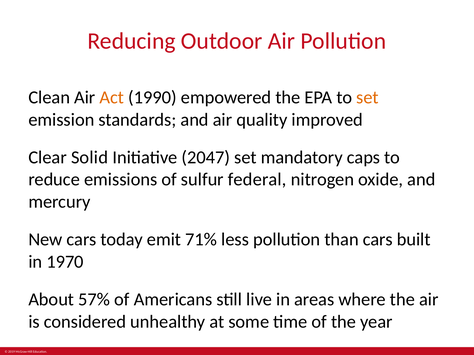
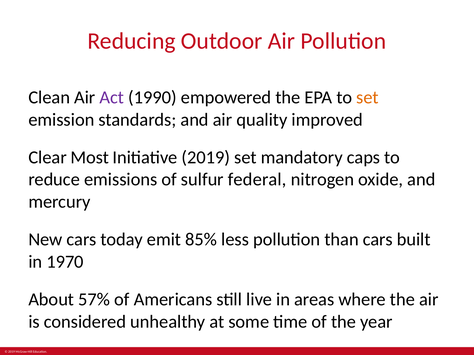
Act colour: orange -> purple
Solid: Solid -> Most
Initiative 2047: 2047 -> 2019
71%: 71% -> 85%
